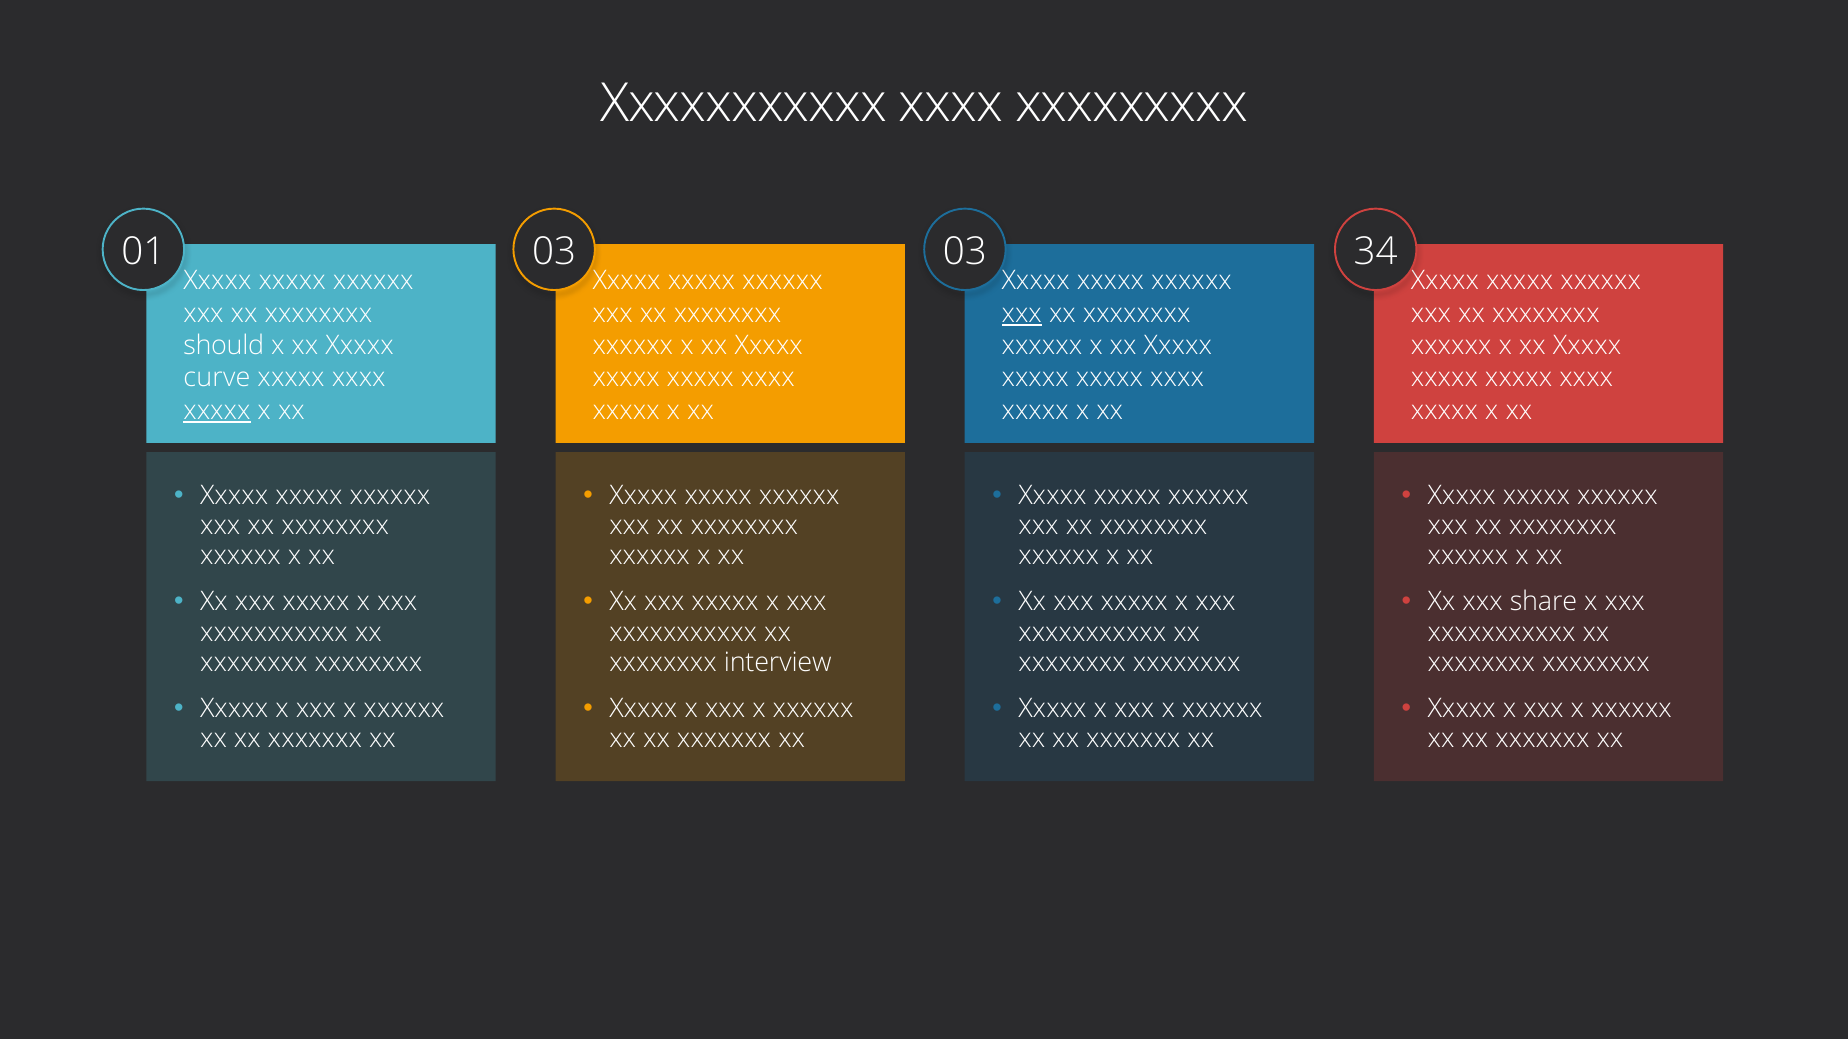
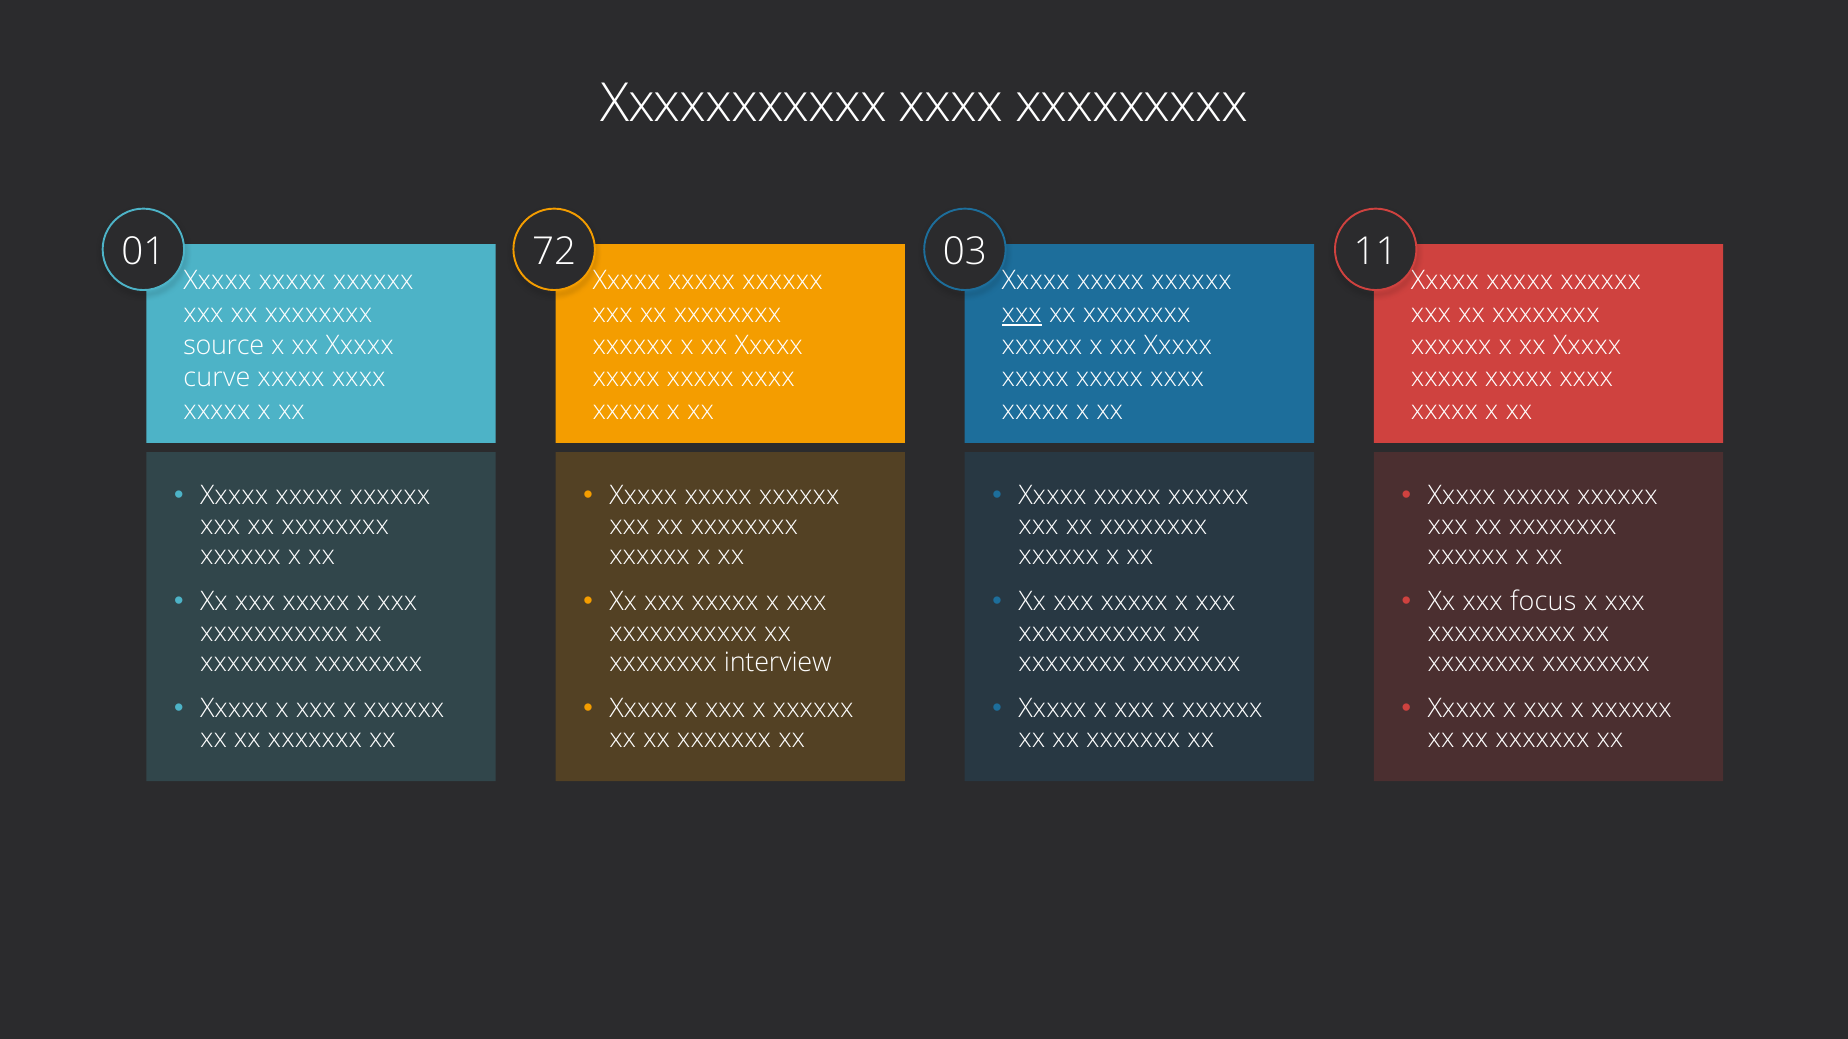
01 03: 03 -> 72
34: 34 -> 11
should: should -> source
xxxxx at (217, 410) underline: present -> none
share: share -> focus
